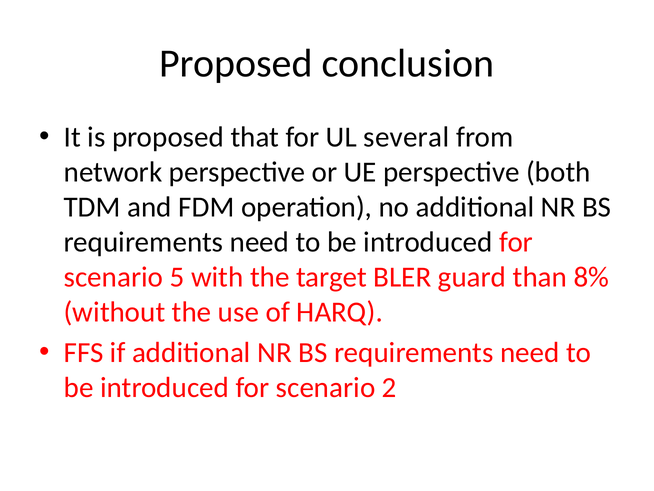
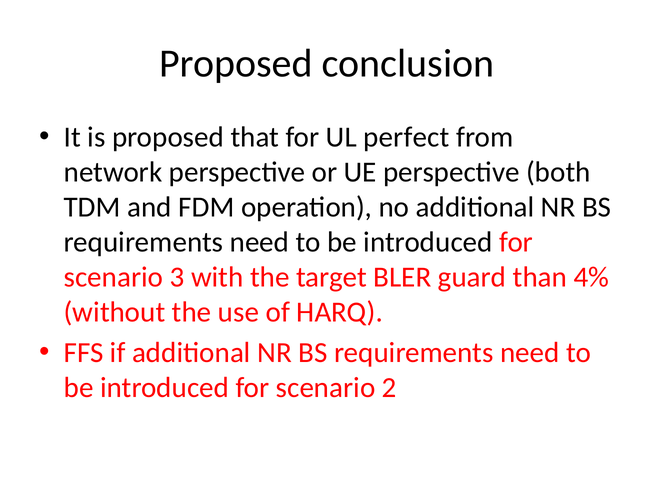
several: several -> perfect
5: 5 -> 3
8%: 8% -> 4%
